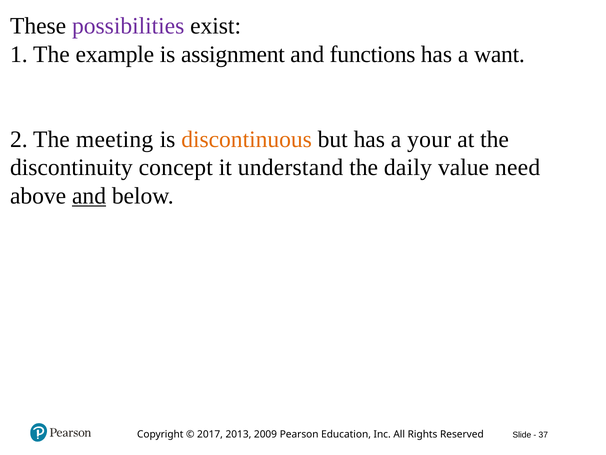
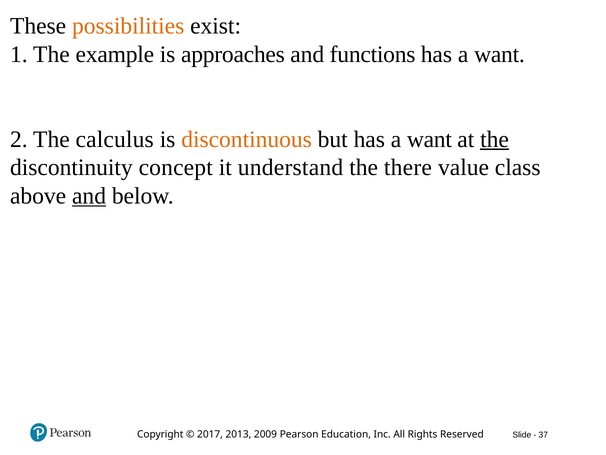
possibilities colour: purple -> orange
assignment: assignment -> approaches
meeting: meeting -> calculus
but has a your: your -> want
the at (495, 139) underline: none -> present
daily: daily -> there
need: need -> class
